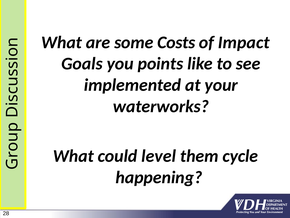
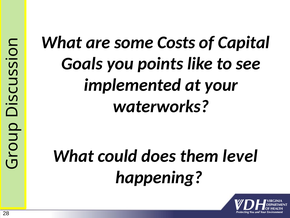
Impact: Impact -> Capital
level: level -> does
cycle: cycle -> level
